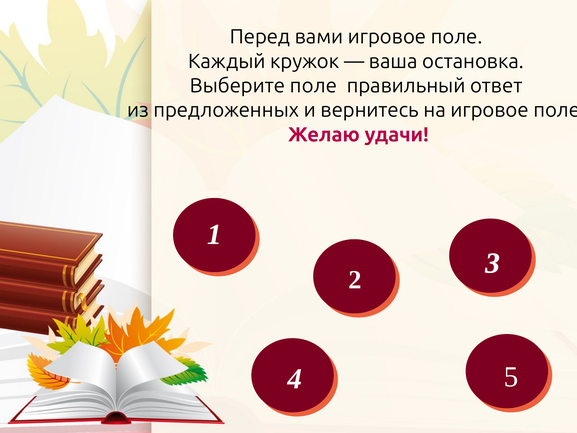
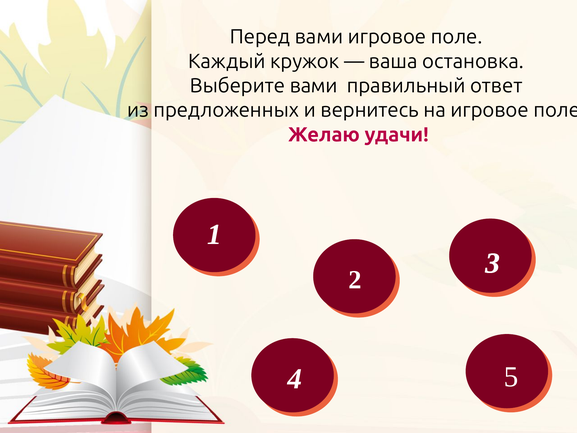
Выберите поле: поле -> вами
